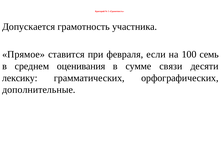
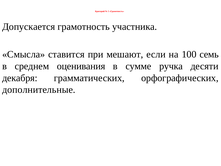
Прямое: Прямое -> Смысла
февраля: февраля -> мешают
связи: связи -> ручка
лексику: лексику -> декабря
